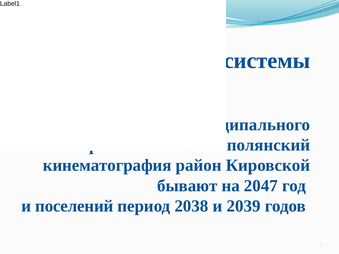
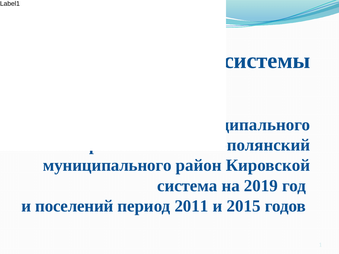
кинематография at (107, 166): кинематография -> муниципального
бывают: бывают -> система
2047: 2047 -> 2019
2038: 2038 -> 2011
2039: 2039 -> 2015
